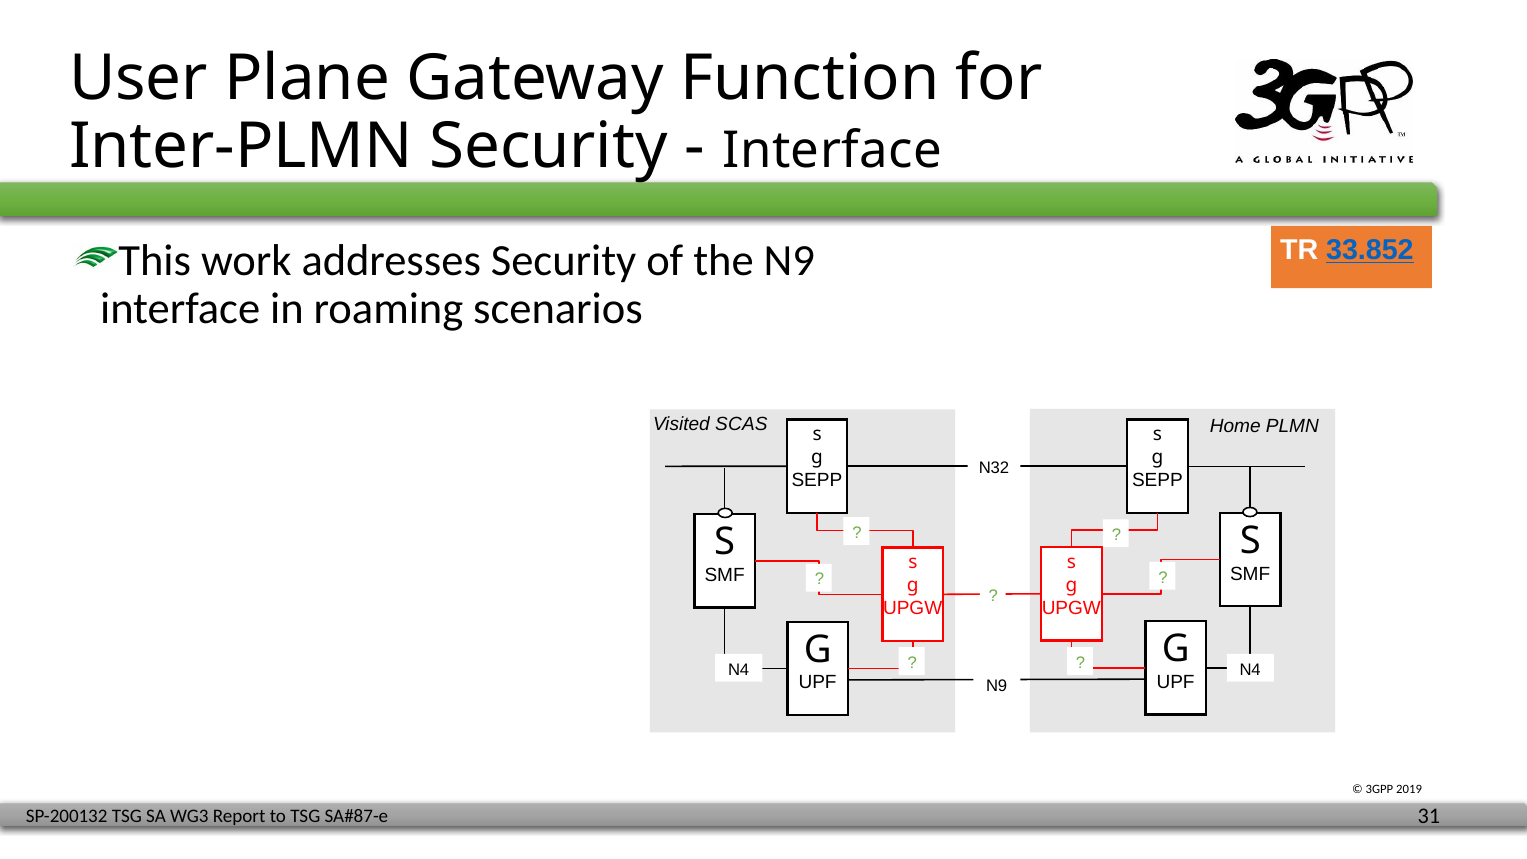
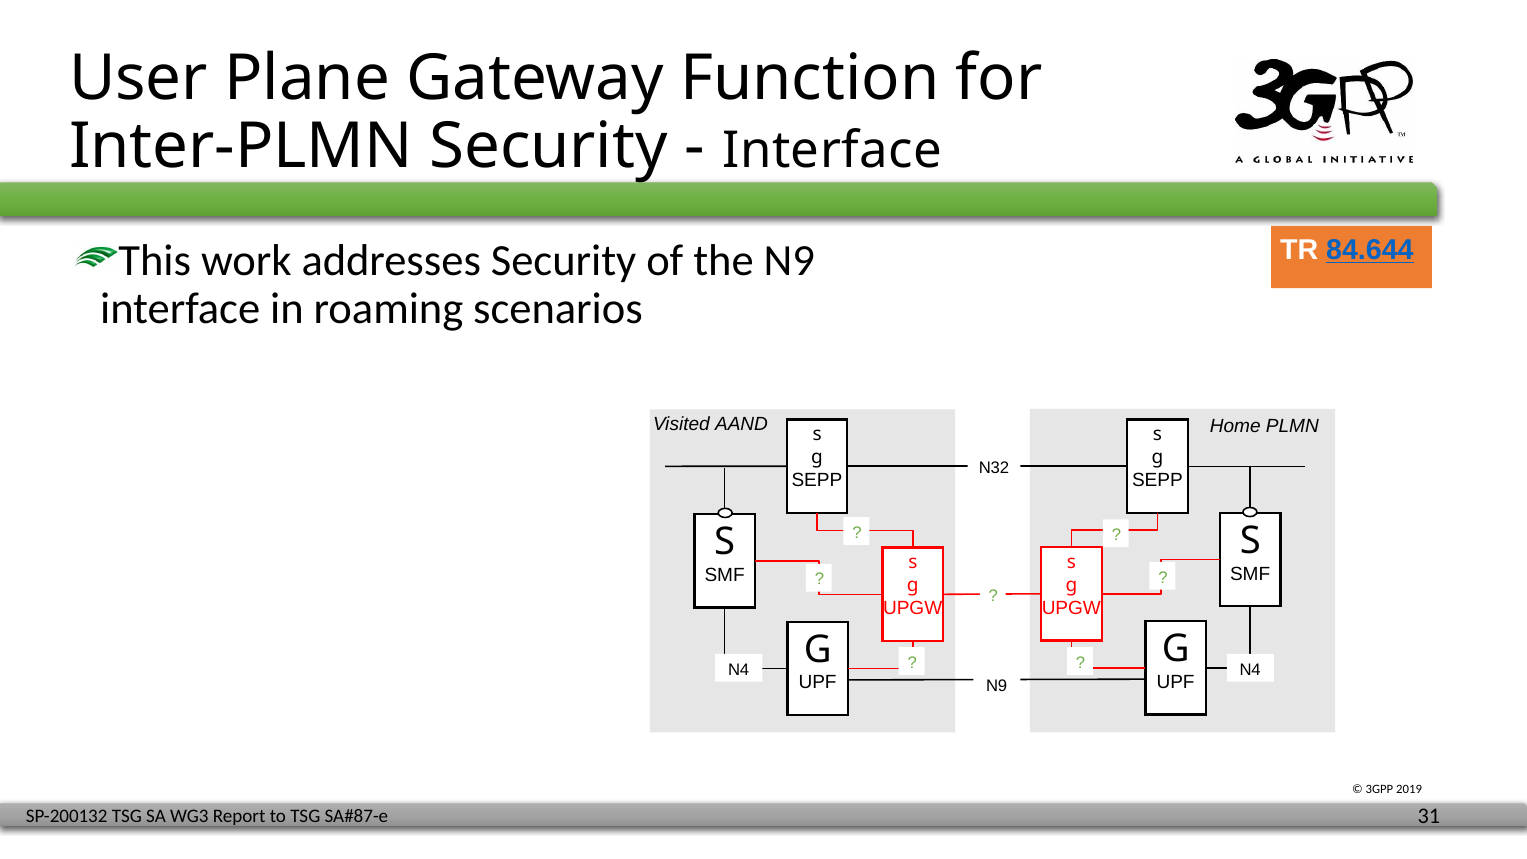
33.852: 33.852 -> 84.644
SCAS: SCAS -> AAND
